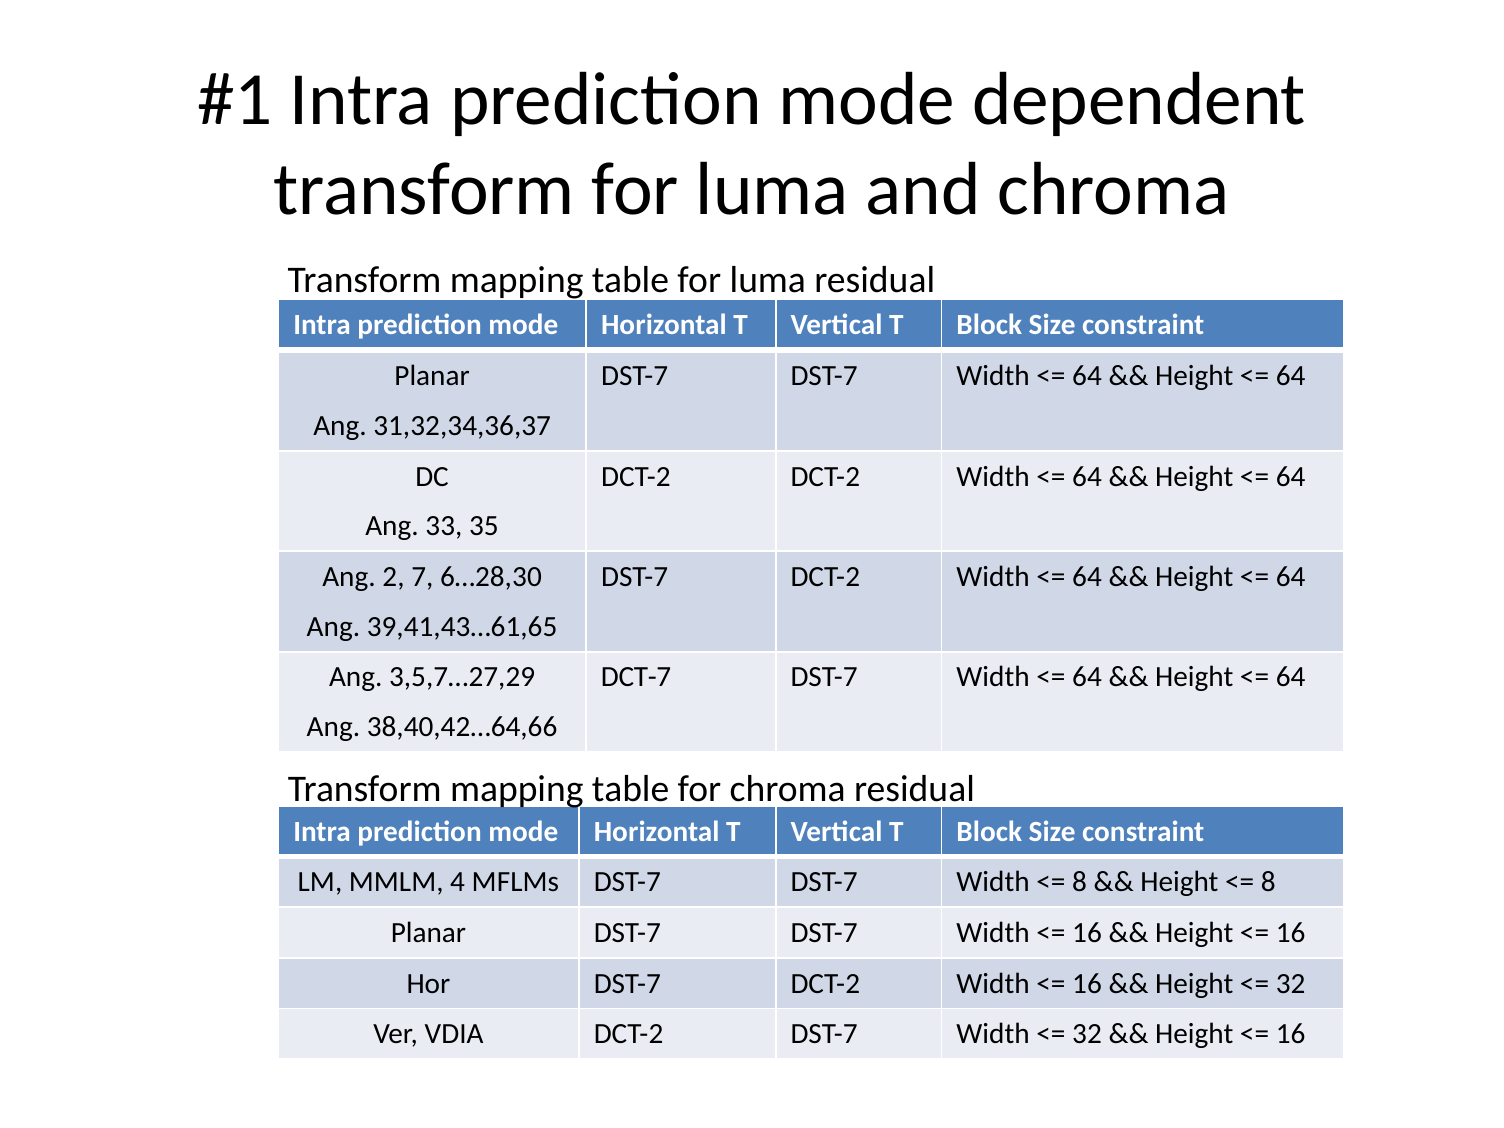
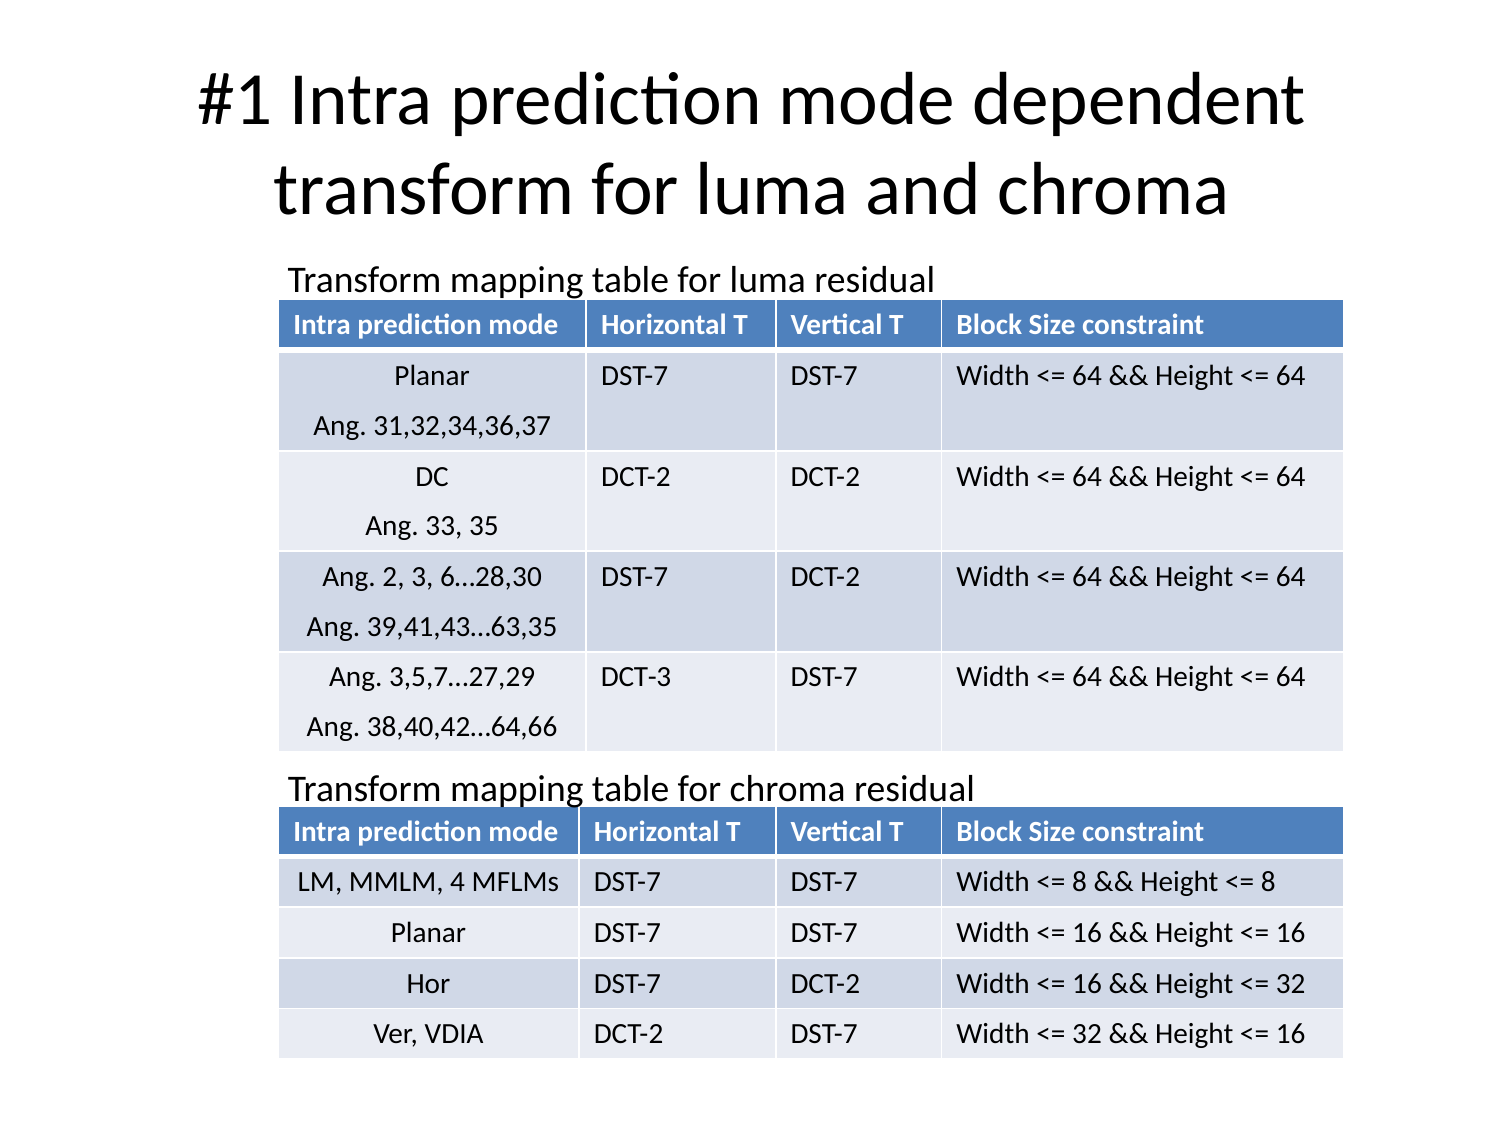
7: 7 -> 3
39,41,43…61,65: 39,41,43…61,65 -> 39,41,43…63,35
DCT-7: DCT-7 -> DCT-3
